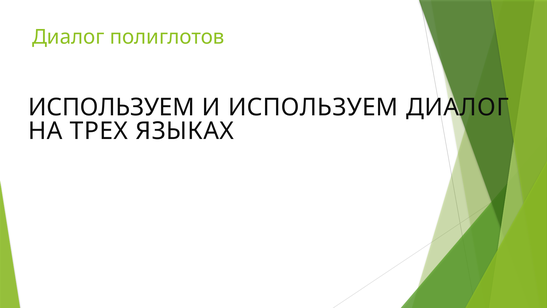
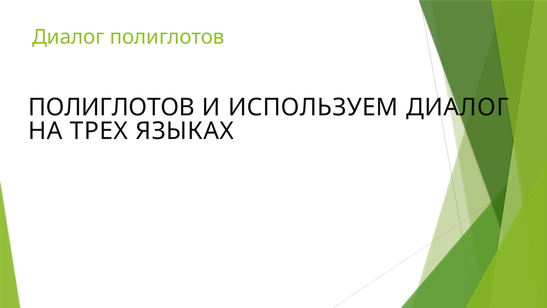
ИСПОЛЬЗУЕМ at (111, 107): ИСПОЛЬЗУЕМ -> ПОЛИГЛОТОВ
